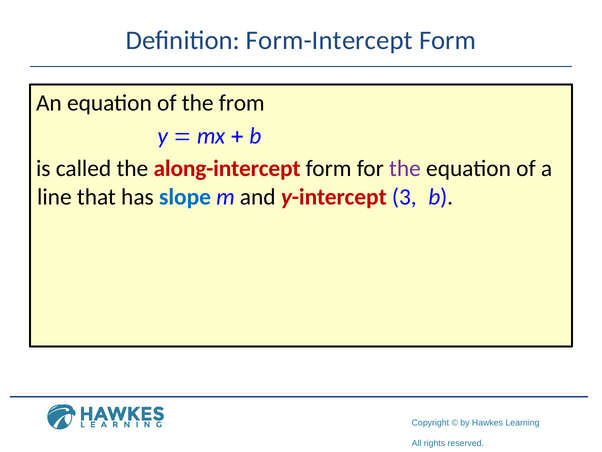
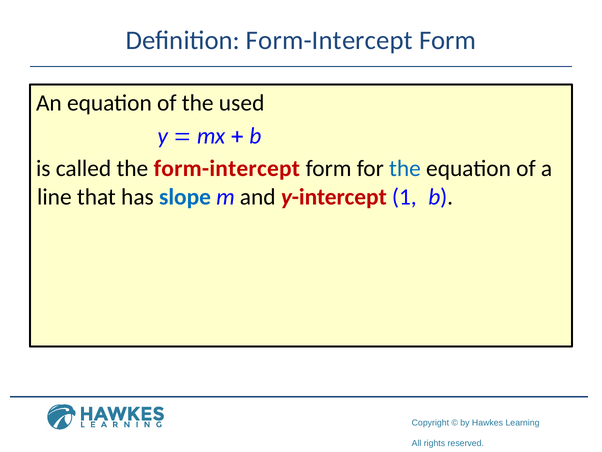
from: from -> used
the along-intercept: along-intercept -> form-intercept
the at (405, 169) colour: purple -> blue
3: 3 -> 1
